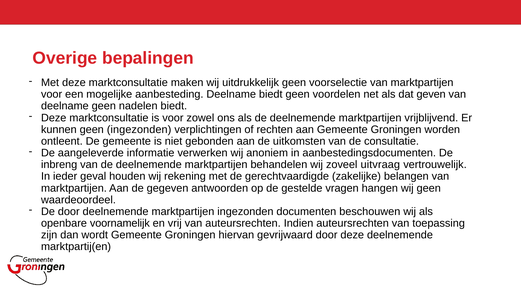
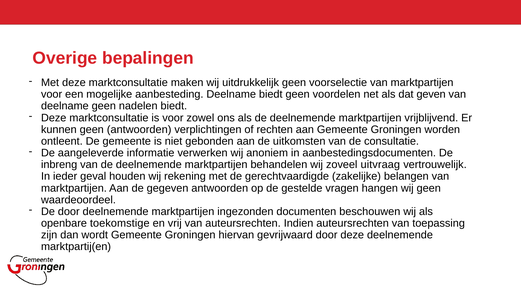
geen ingezonden: ingezonden -> antwoorden
voornamelijk: voornamelijk -> toekomstige
